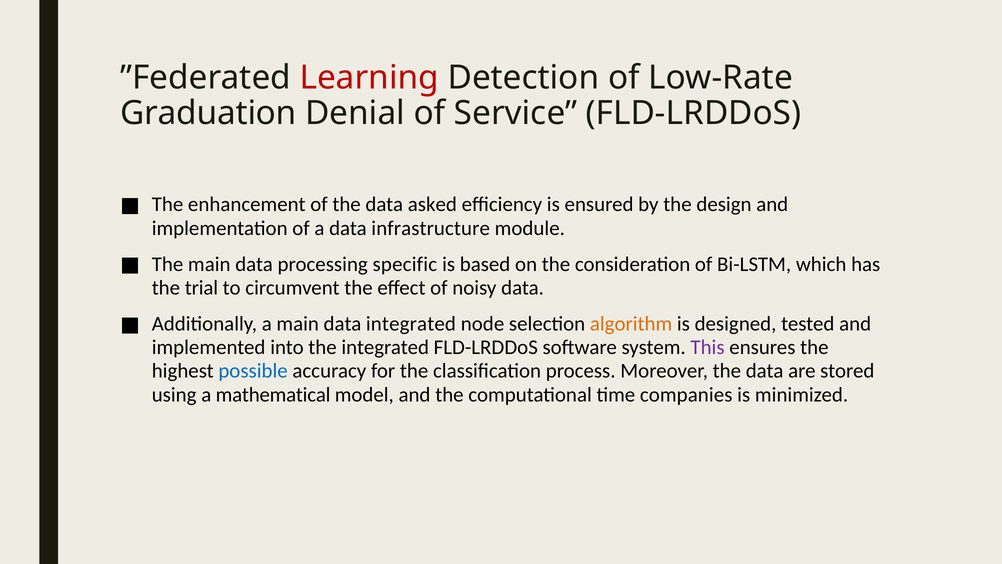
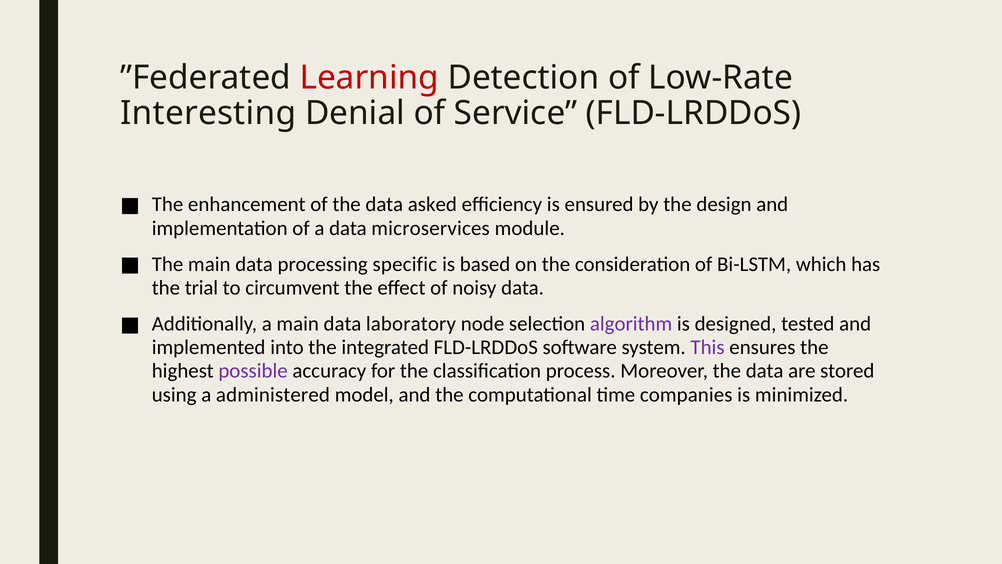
Graduation: Graduation -> Interesting
infrastructure: infrastructure -> microservices
data integrated: integrated -> laboratory
algorithm colour: orange -> purple
possible colour: blue -> purple
mathematical: mathematical -> administered
